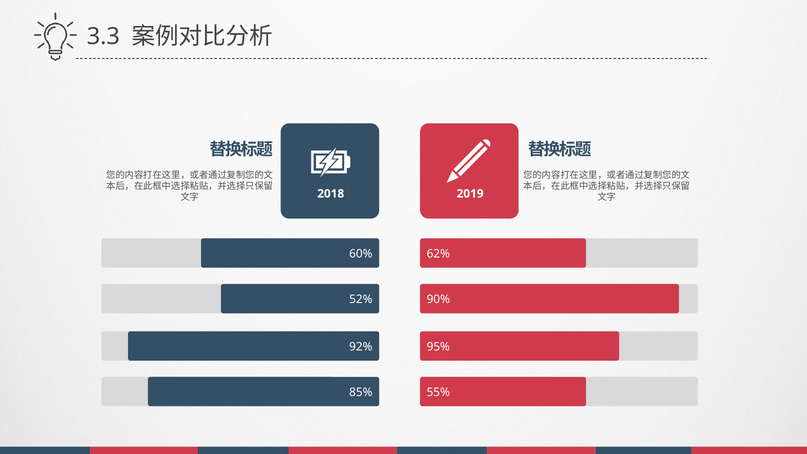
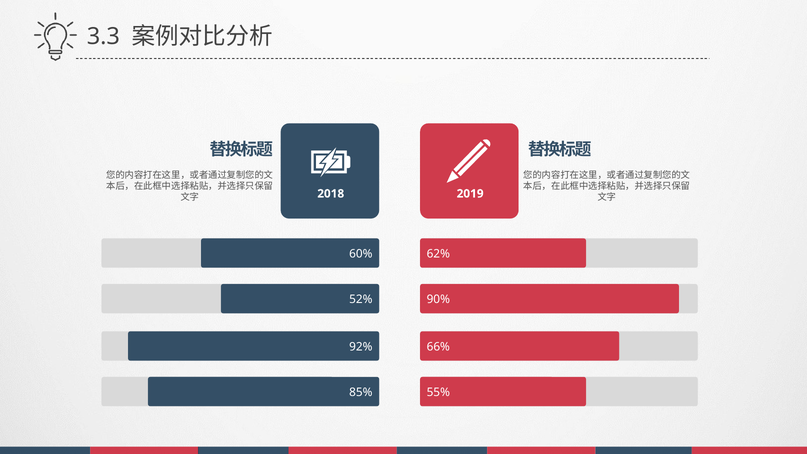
95%: 95% -> 66%
